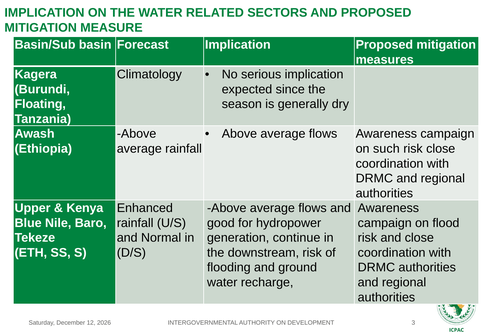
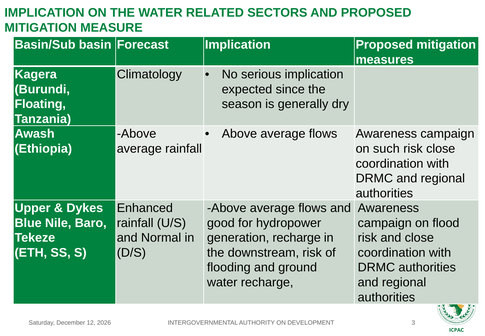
Kenya: Kenya -> Dykes
generation continue: continue -> recharge
